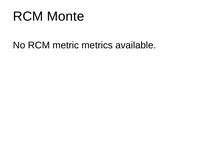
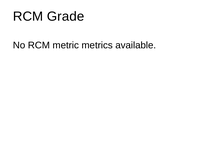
Monte: Monte -> Grade
